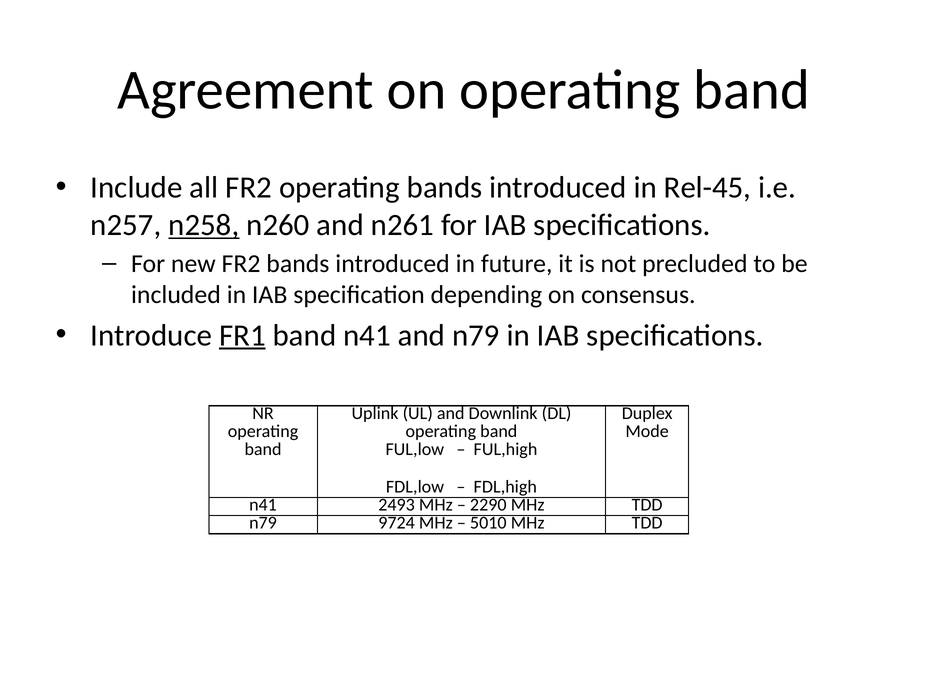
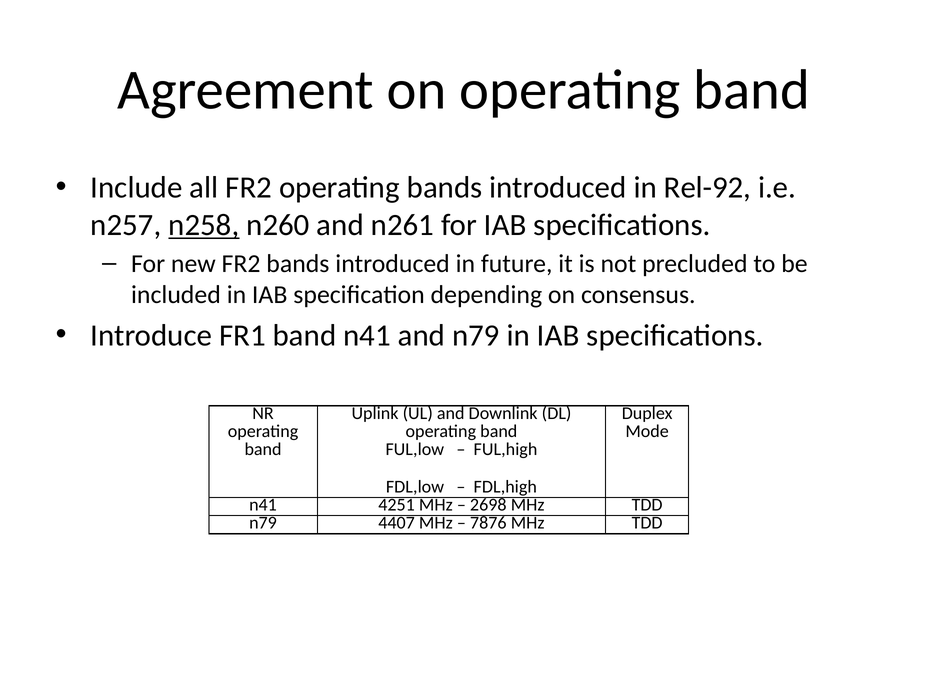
Rel-45: Rel-45 -> Rel-92
FR1 underline: present -> none
2493: 2493 -> 4251
2290: 2290 -> 2698
9724: 9724 -> 4407
5010: 5010 -> 7876
